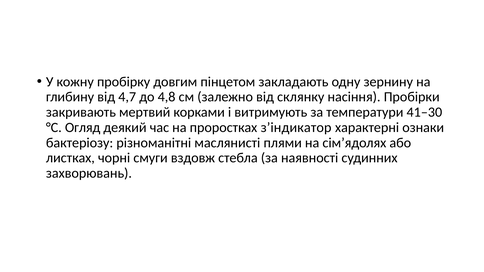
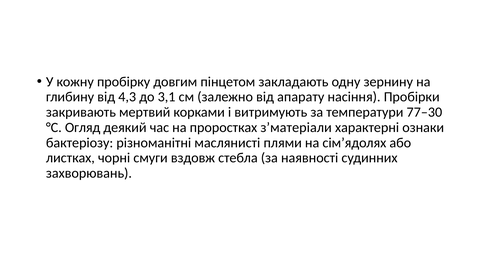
4,7: 4,7 -> 4,3
4,8: 4,8 -> 3,1
склянку: склянку -> апарату
41–30: 41–30 -> 77–30
з’індикатор: з’індикатор -> з’матеріали
